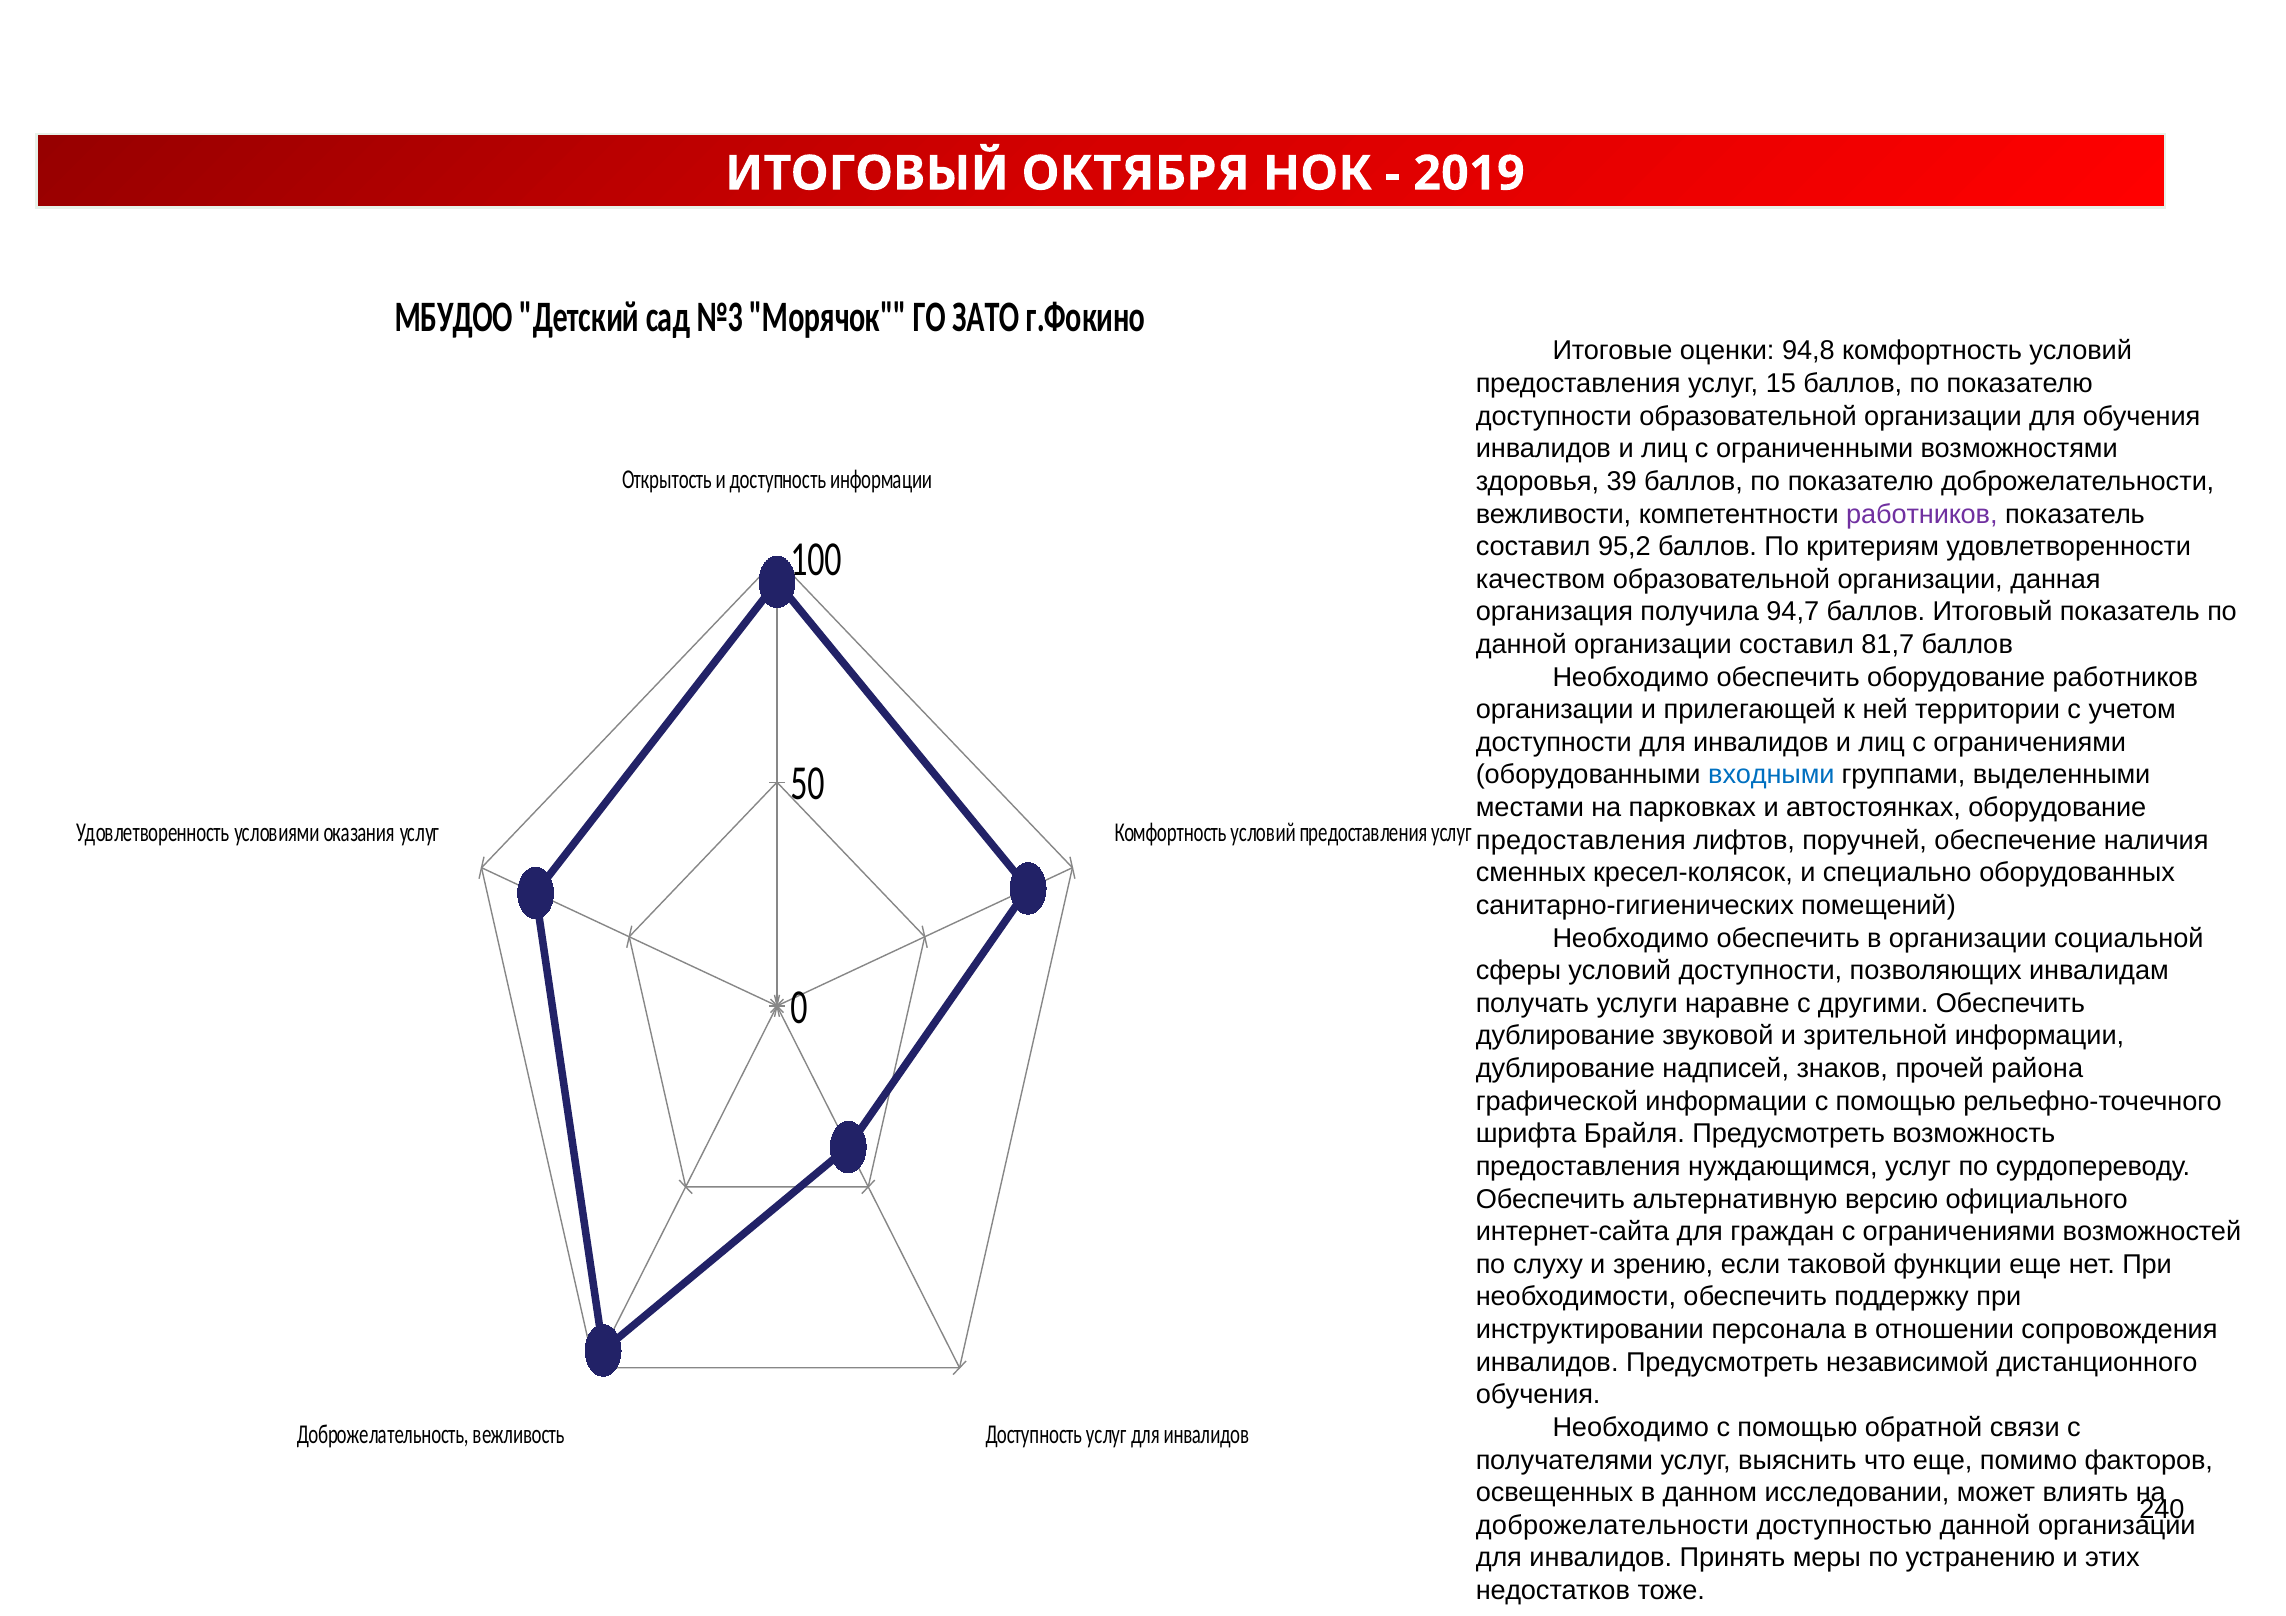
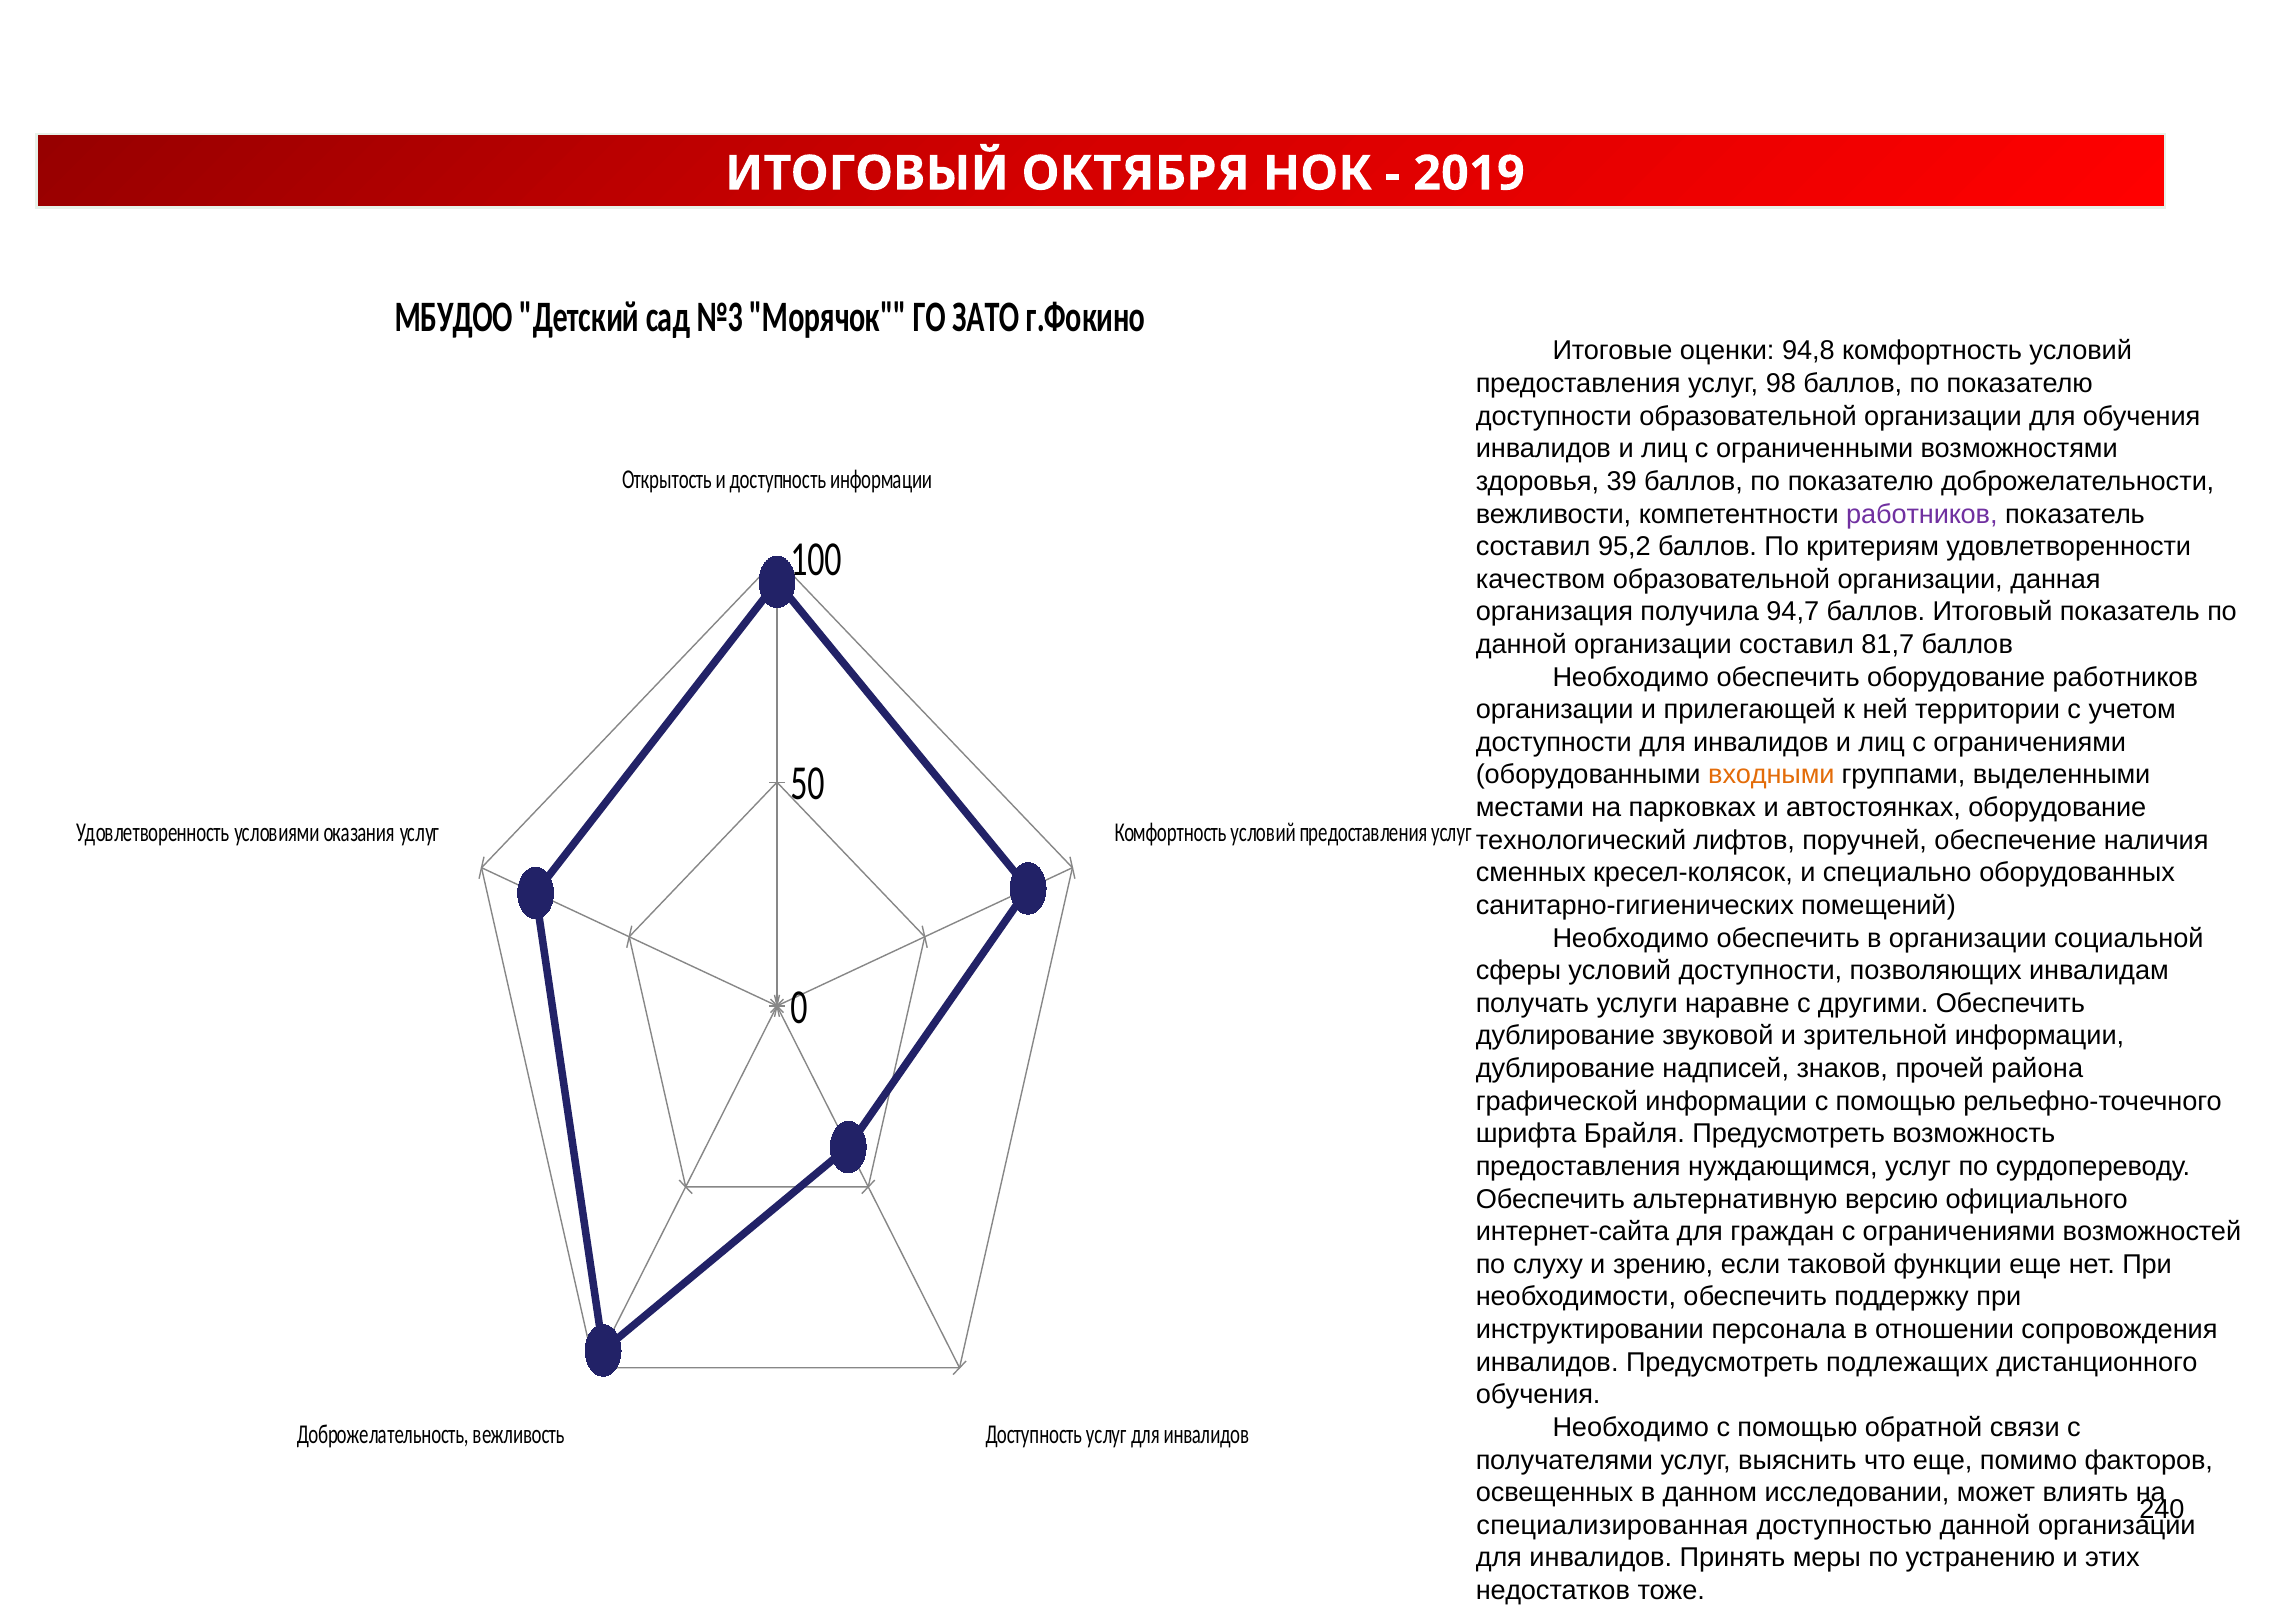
15: 15 -> 98
входными colour: blue -> orange
предоставления at (1581, 841): предоставления -> технологический
независимой: независимой -> подлежащих
доброжелательности at (1612, 1526): доброжелательности -> специализированная
